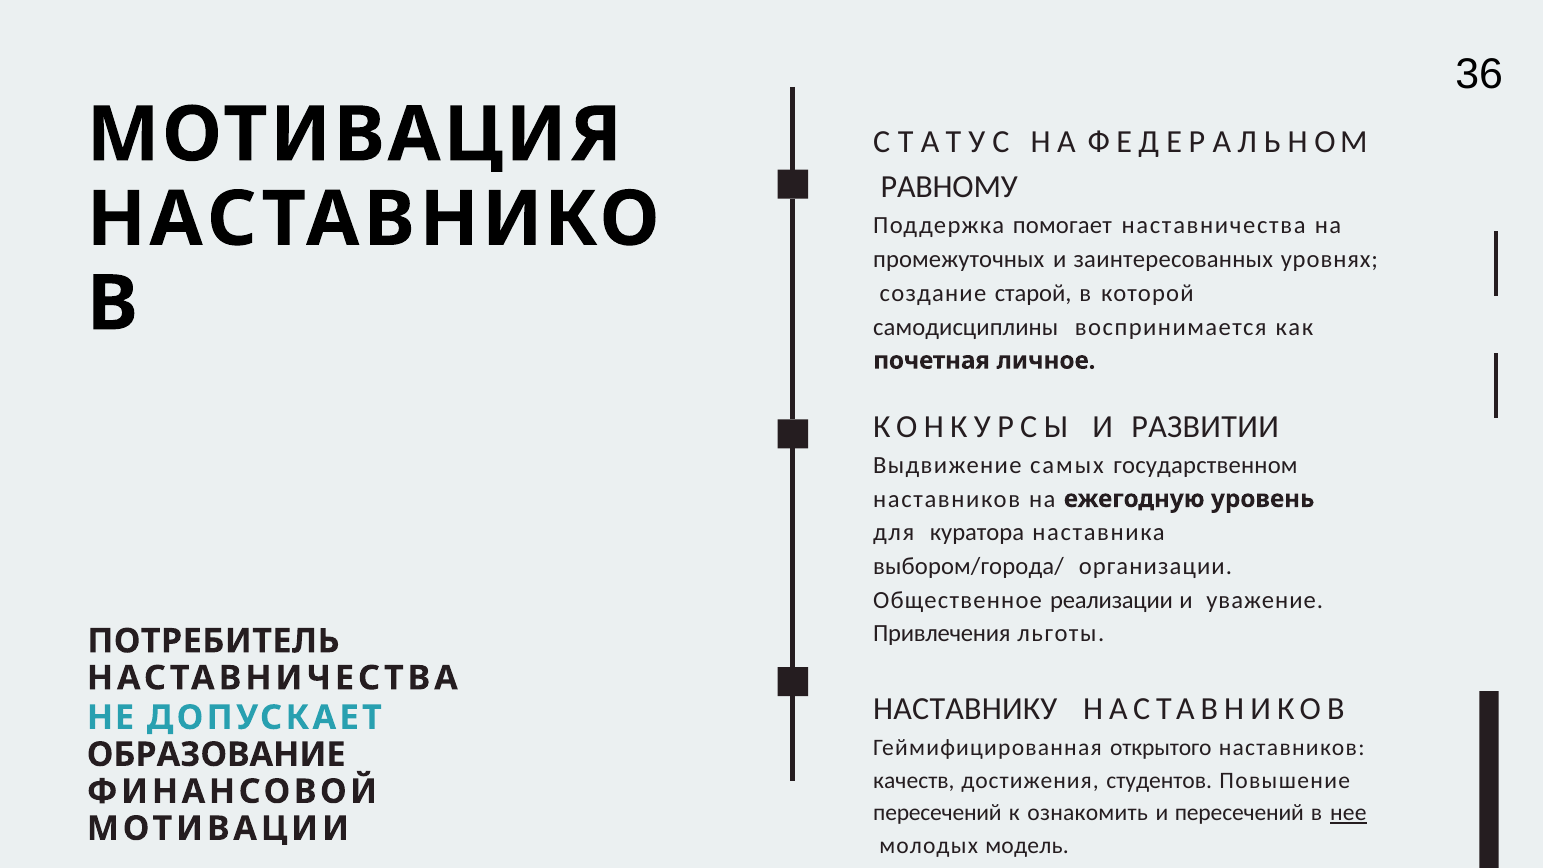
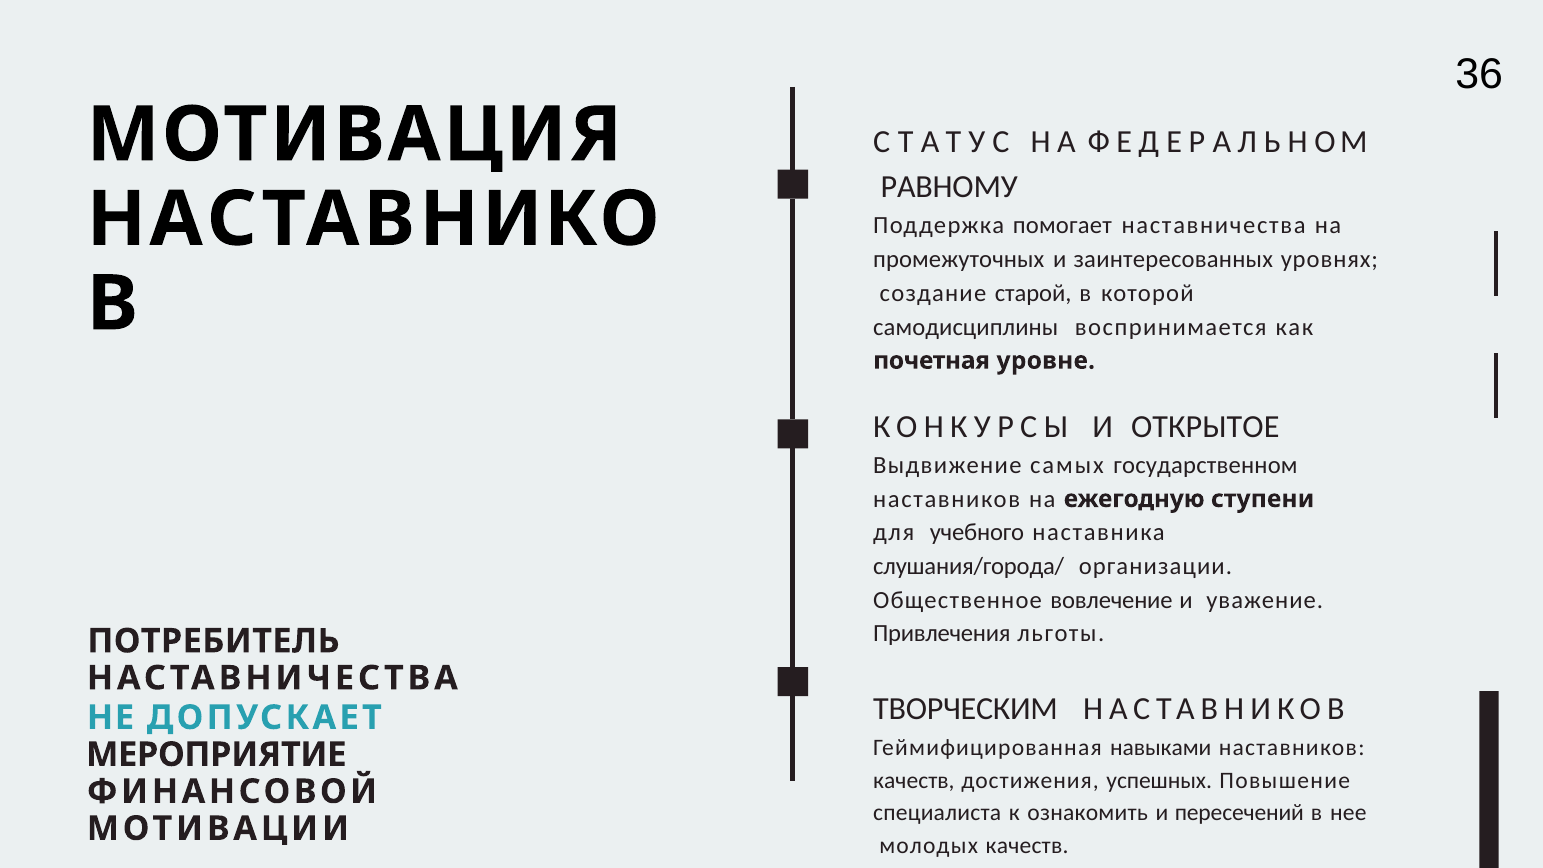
личное: личное -> уровне
РАЗВИТИИ: РАЗВИТИИ -> ОТКРЫТОЕ
уровень: уровень -> ступени
куратора: куратора -> учебного
выбором/города/: выбором/города/ -> слушания/города/
реализации: реализации -> вовлечение
НАСТАВНИКУ: НАСТАВНИКУ -> ТВОРЧЕСКИМ
открытого: открытого -> навыками
ОБРАЗОВАНИЕ: ОБРАЗОВАНИЕ -> МЕРОПРИЯТИЕ
студентов: студентов -> успешных
пересечений at (937, 813): пересечений -> специалиста
нее underline: present -> none
молодых модель: модель -> качеств
